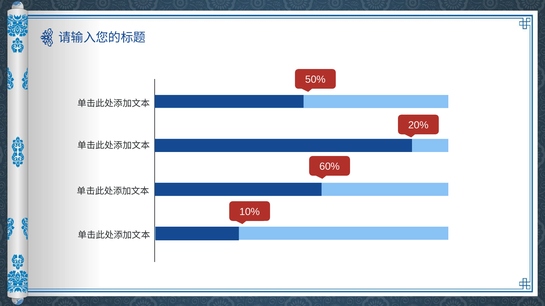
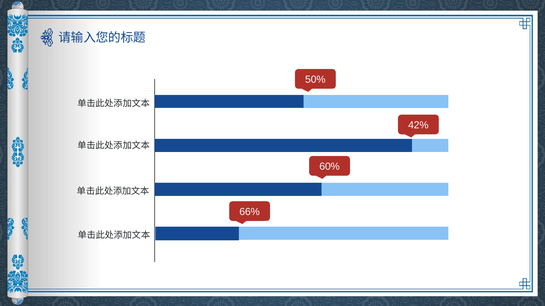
20%: 20% -> 42%
10%: 10% -> 66%
